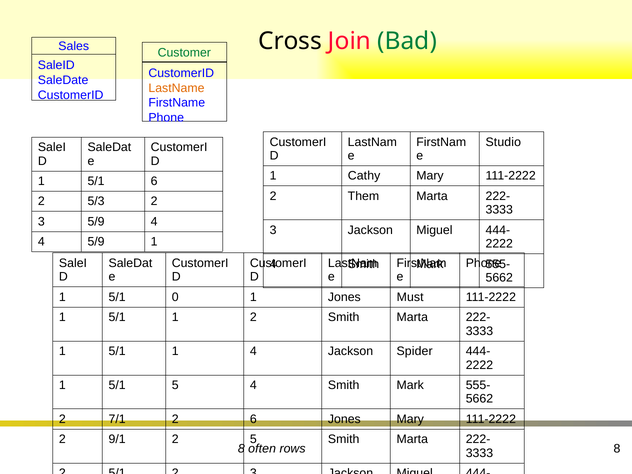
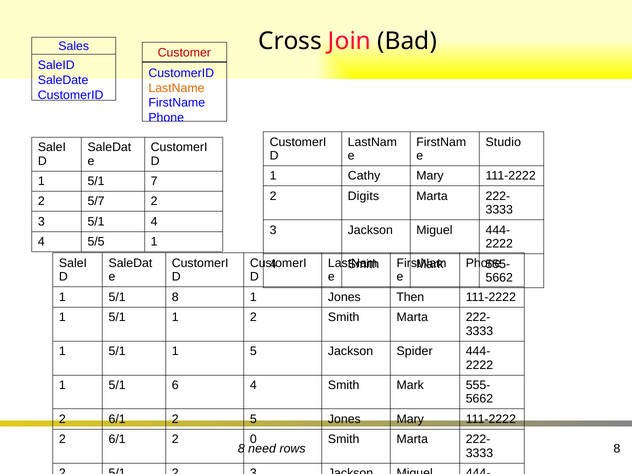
Bad colour: green -> black
Customer colour: green -> red
5/1 6: 6 -> 7
Them: Them -> Digits
5/3: 5/3 -> 5/7
3 5/9: 5/9 -> 5/1
4 5/9: 5/9 -> 5/5
5/1 0: 0 -> 8
Must: Must -> Then
1 4: 4 -> 5
5/1 5: 5 -> 6
7/1 at (117, 419): 7/1 -> 6/1
2 6: 6 -> 5
9/1 at (117, 439): 9/1 -> 6/1
2 5: 5 -> 0
often: often -> need
